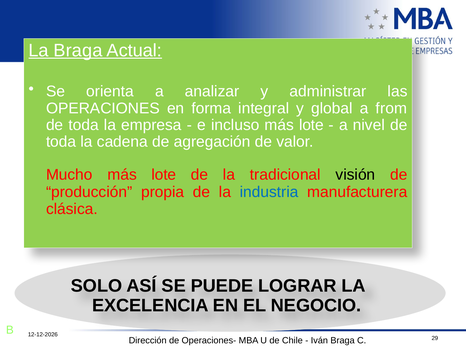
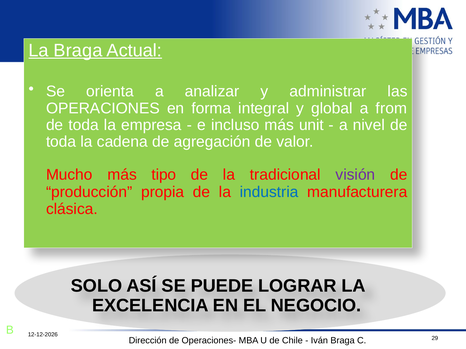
incluso más lote: lote -> unit
Mucho más lote: lote -> tipo
visión colour: black -> purple
